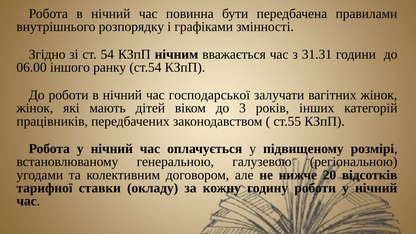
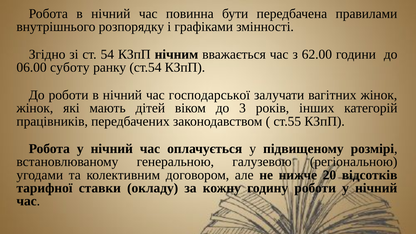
31.31: 31.31 -> 62.00
іншого: іншого -> суботу
